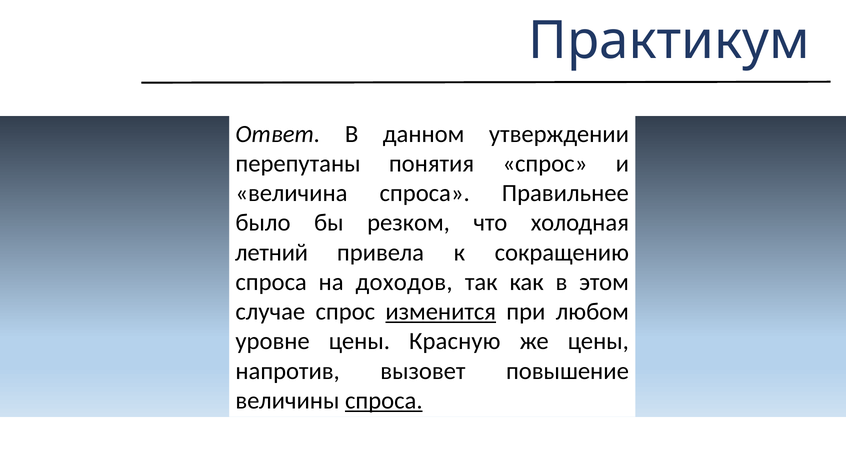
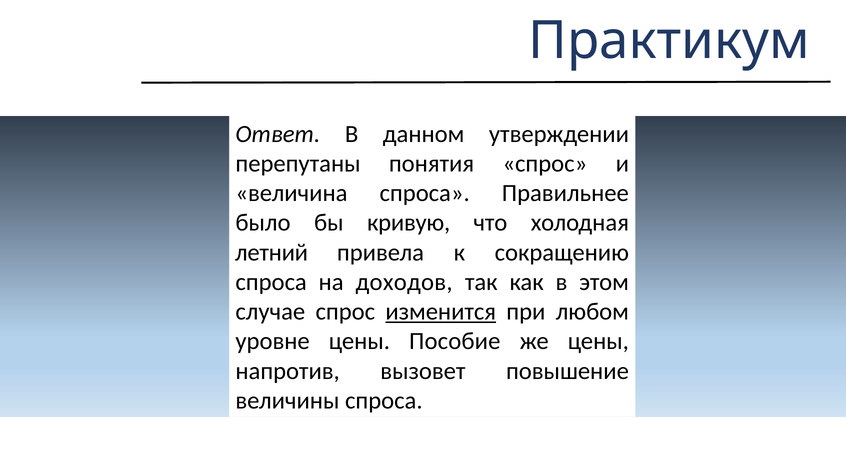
резком: резком -> кривую
Красную: Красную -> Пособие
спроса at (384, 400) underline: present -> none
